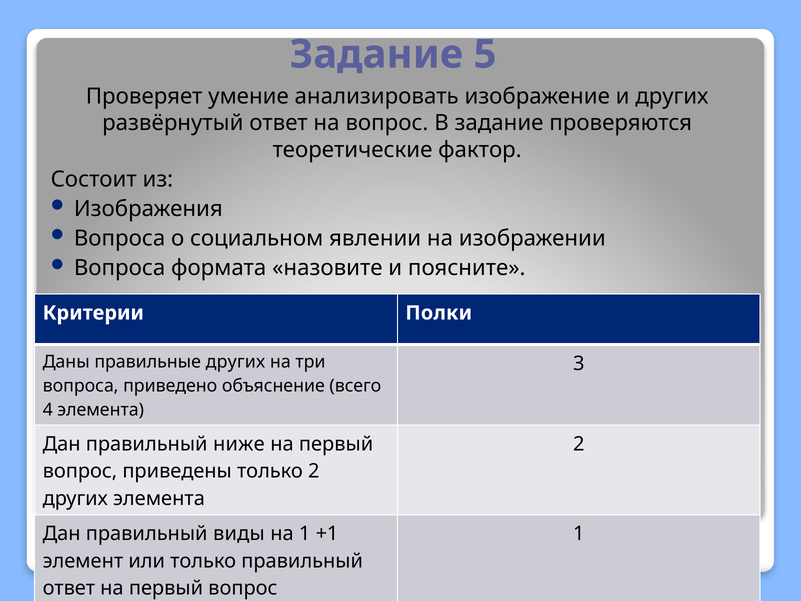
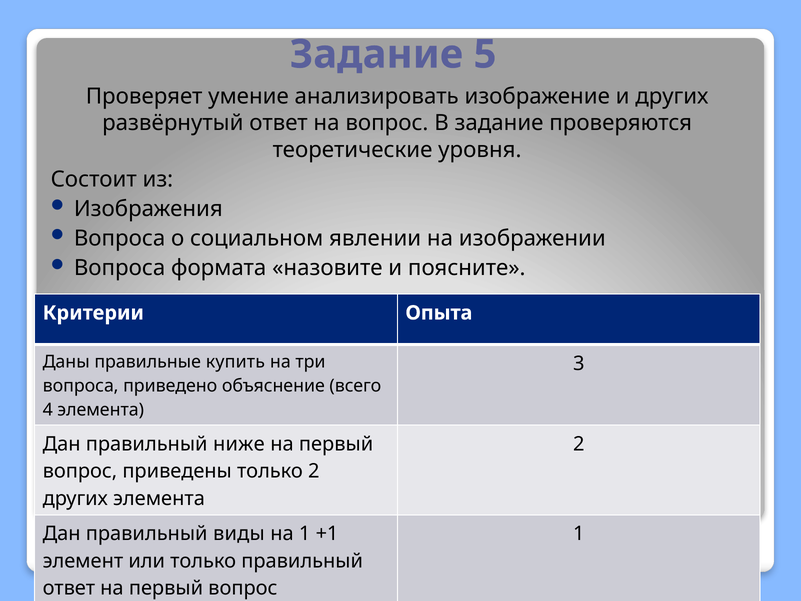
фактор: фактор -> уровня
Полки: Полки -> Опыта
правильные других: других -> купить
